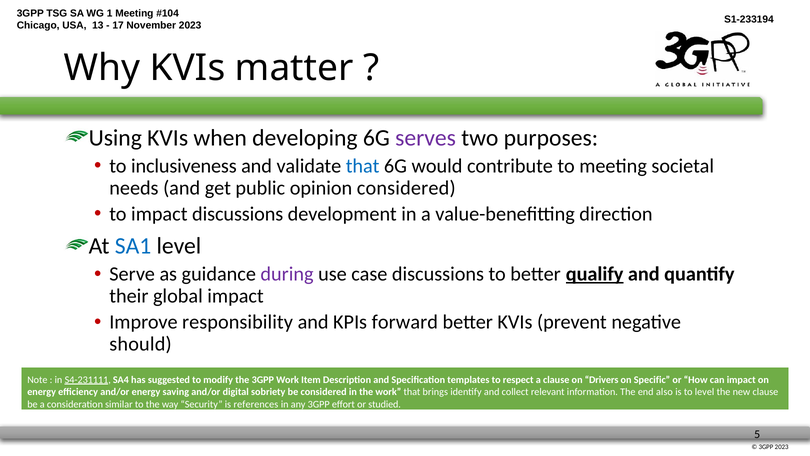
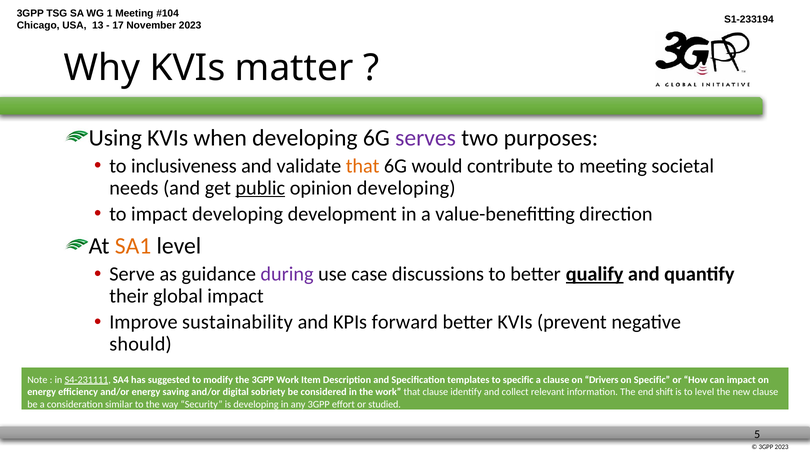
that at (363, 166) colour: blue -> orange
public underline: none -> present
opinion considered: considered -> developing
impact discussions: discussions -> developing
SA1 colour: blue -> orange
responsibility: responsibility -> sustainability
to respect: respect -> specific
that brings: brings -> clause
also: also -> shift
is references: references -> developing
